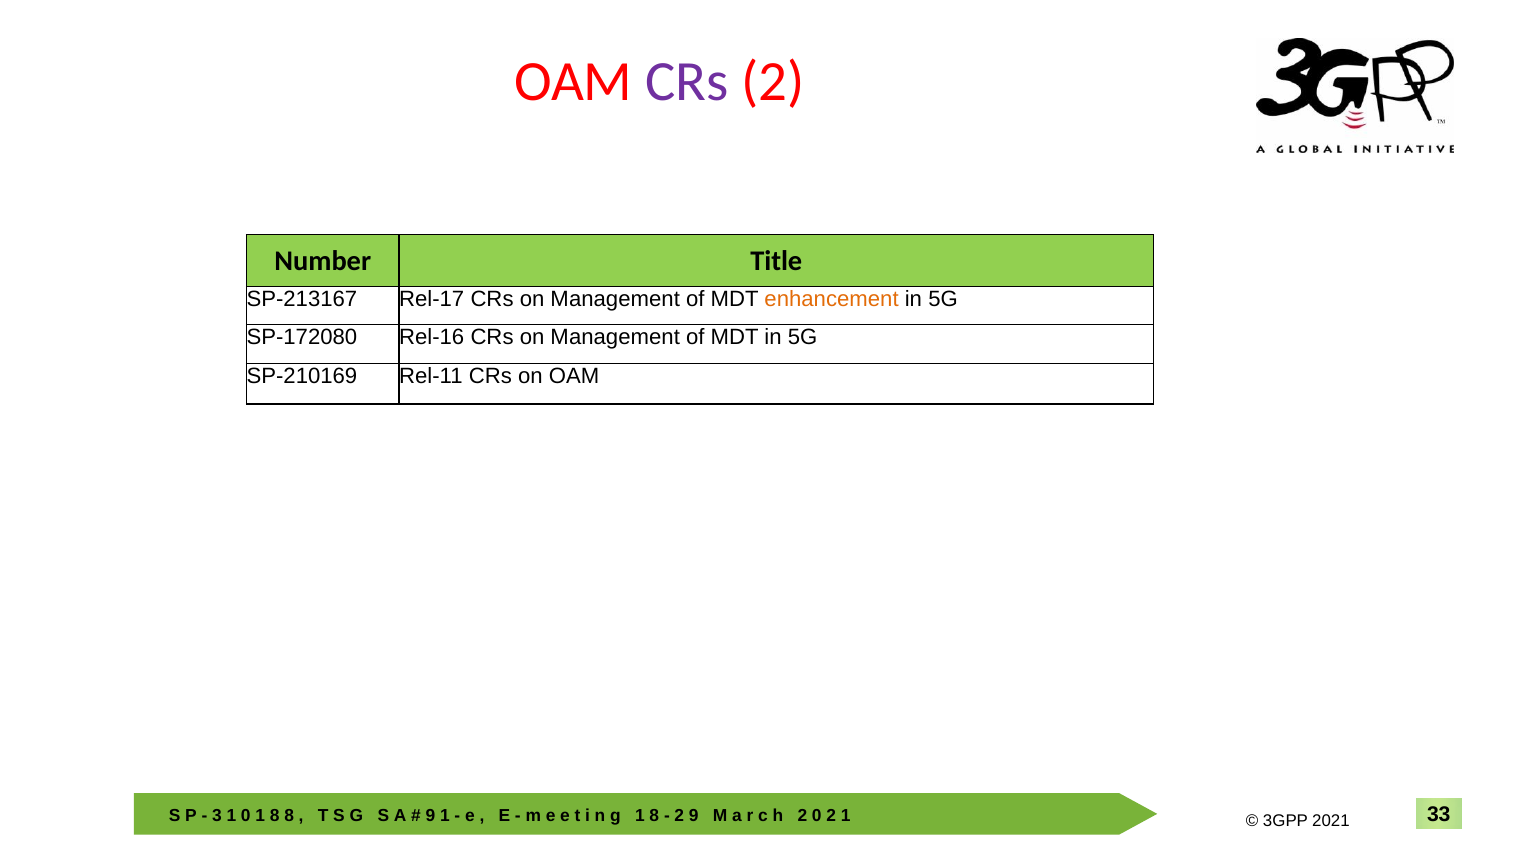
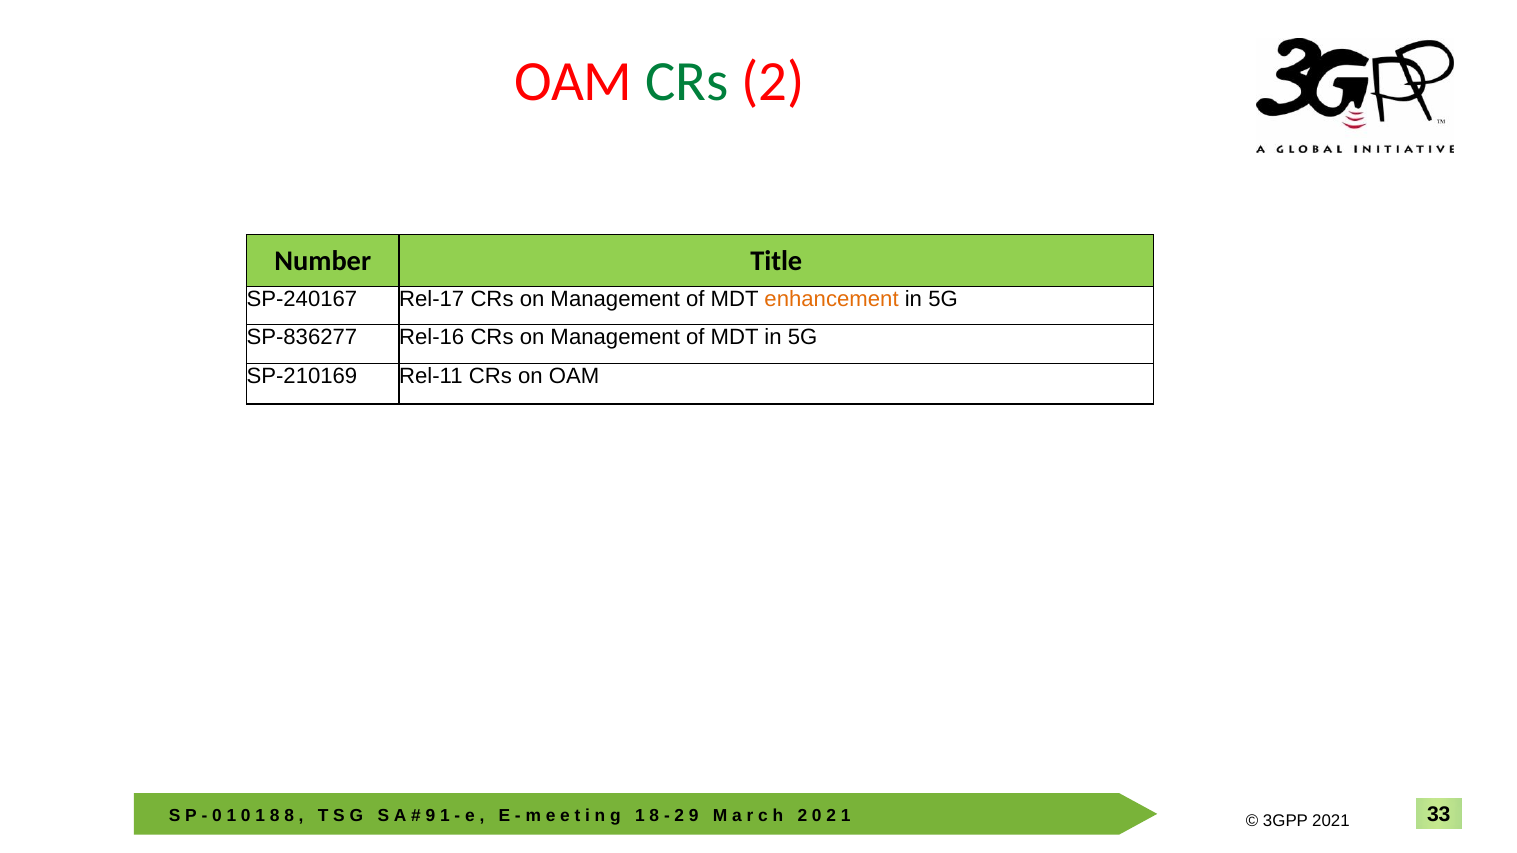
CRs at (687, 82) colour: purple -> green
SP-213167: SP-213167 -> SP-240167
SP-172080: SP-172080 -> SP-836277
3 at (217, 816): 3 -> 0
